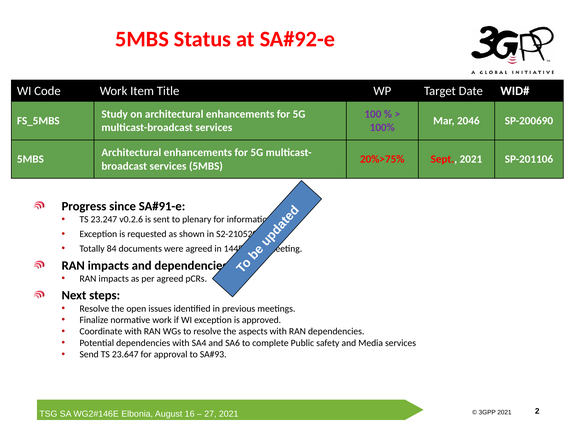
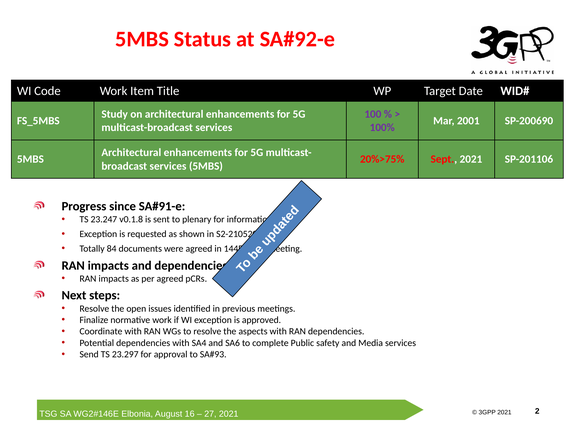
2046: 2046 -> 2001
v0.2.6: v0.2.6 -> v0.1.8
23.647: 23.647 -> 23.297
